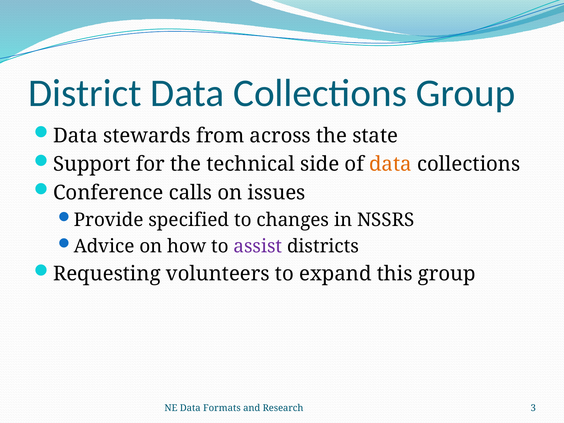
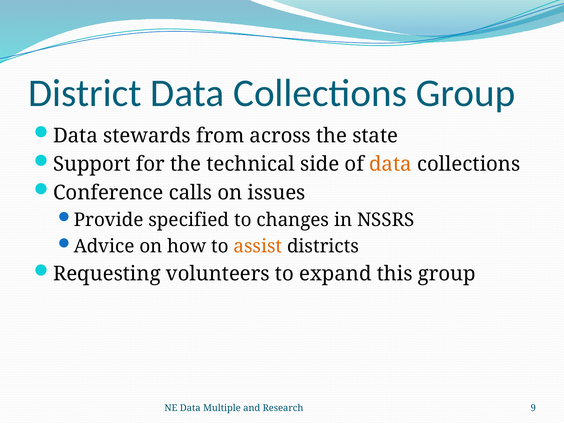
assist colour: purple -> orange
Formats: Formats -> Multiple
3: 3 -> 9
